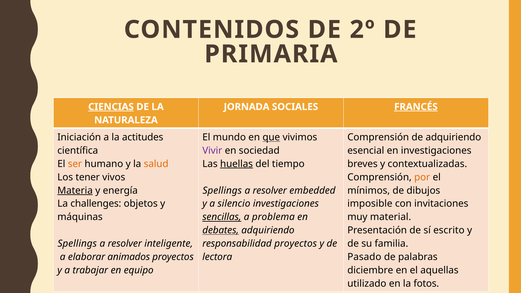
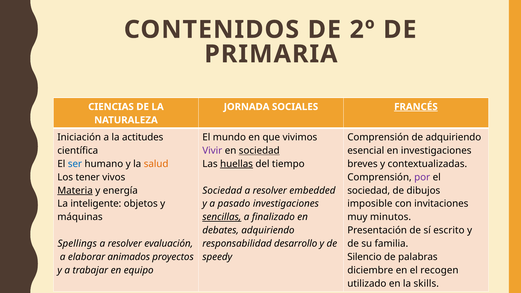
CIENCIAS underline: present -> none
que underline: present -> none
sociedad at (259, 151) underline: none -> present
ser colour: orange -> blue
por colour: orange -> purple
Spellings at (222, 191): Spellings -> Sociedad
mínimos at (369, 191): mínimos -> sociedad
challenges: challenges -> inteligente
silencio: silencio -> pasado
problema: problema -> finalizado
material: material -> minutos
debates underline: present -> none
inteligente: inteligente -> evaluación
responsabilidad proyectos: proyectos -> desarrollo
lectora: lectora -> speedy
Pasado: Pasado -> Silencio
aquellas: aquellas -> recogen
fotos: fotos -> skills
